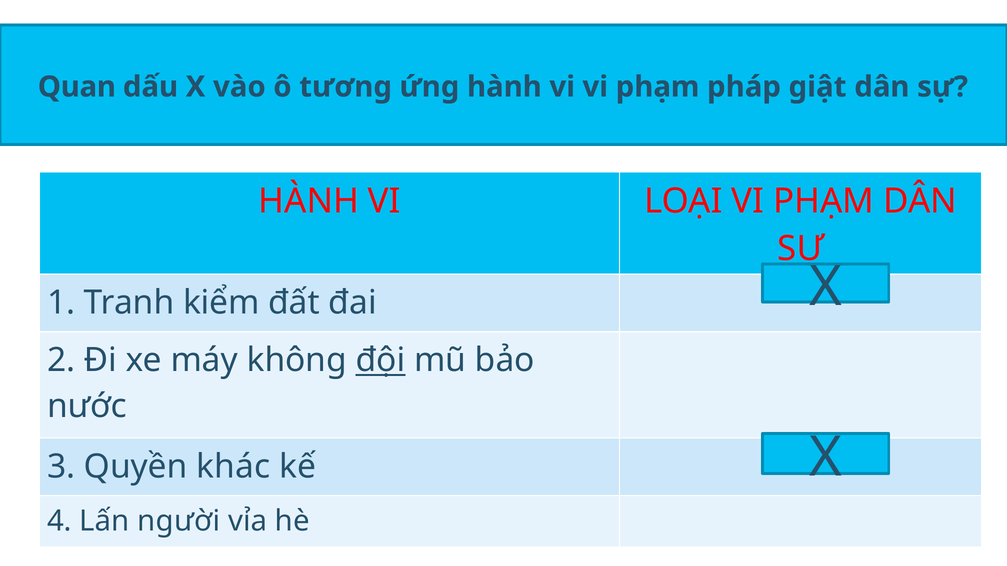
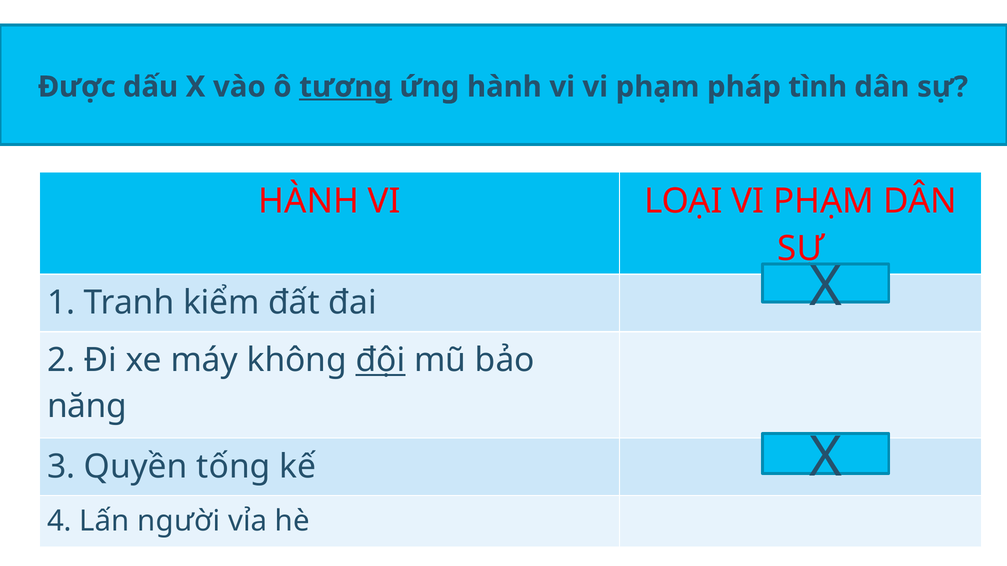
Quan: Quan -> Được
tương underline: none -> present
giật: giật -> tình
nước: nước -> năng
khác: khác -> tống
